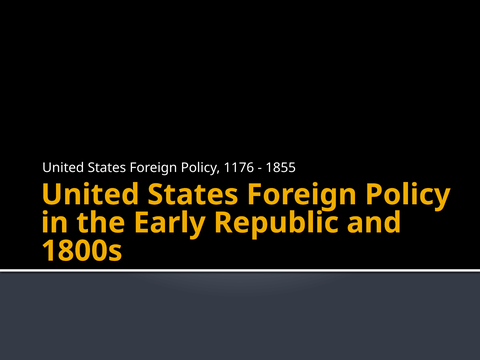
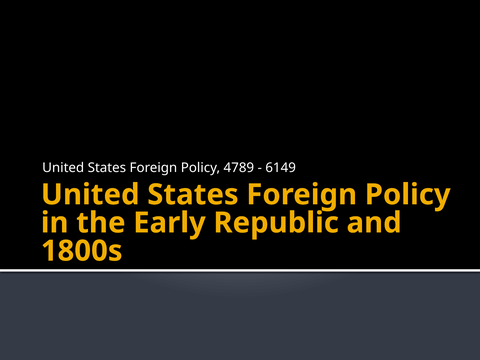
1176: 1176 -> 4789
1855: 1855 -> 6149
